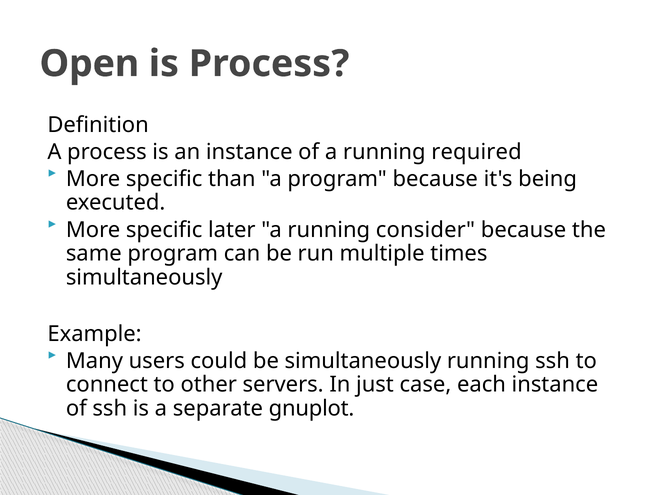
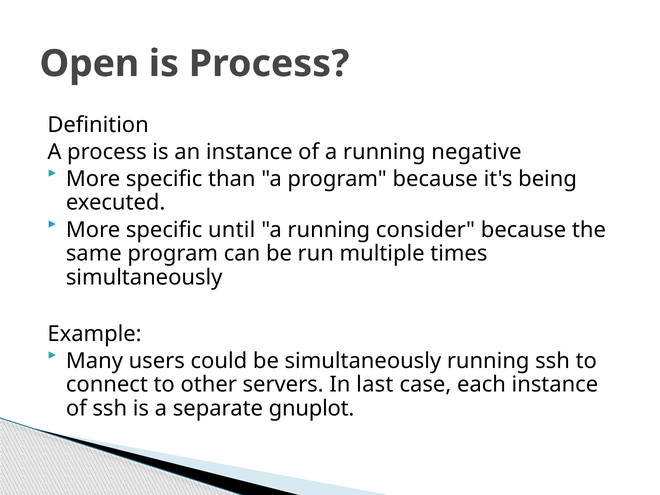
required: required -> negative
later: later -> until
just: just -> last
